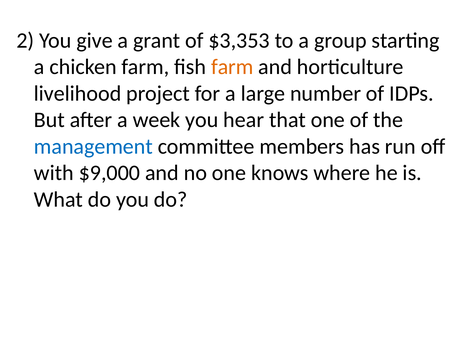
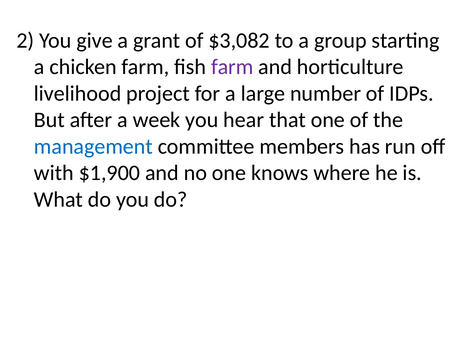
$3,353: $3,353 -> $3,082
farm at (232, 67) colour: orange -> purple
$9,000: $9,000 -> $1,900
